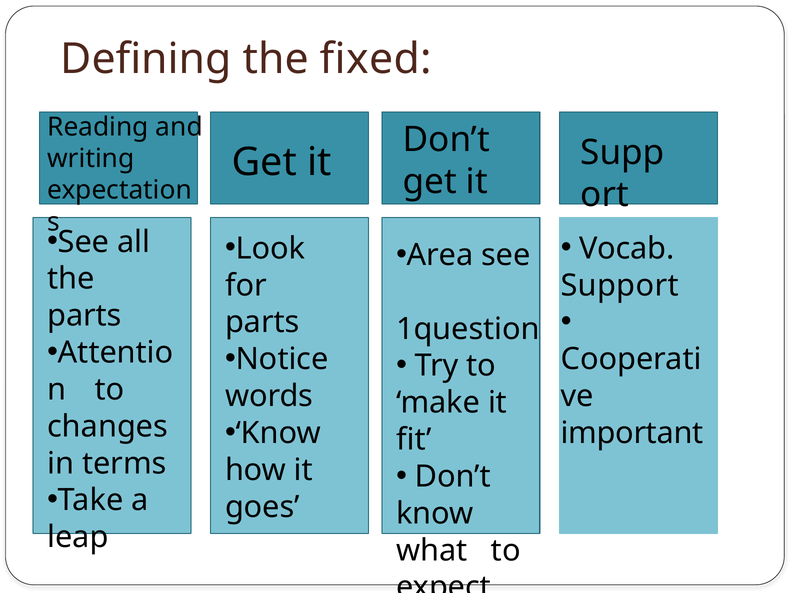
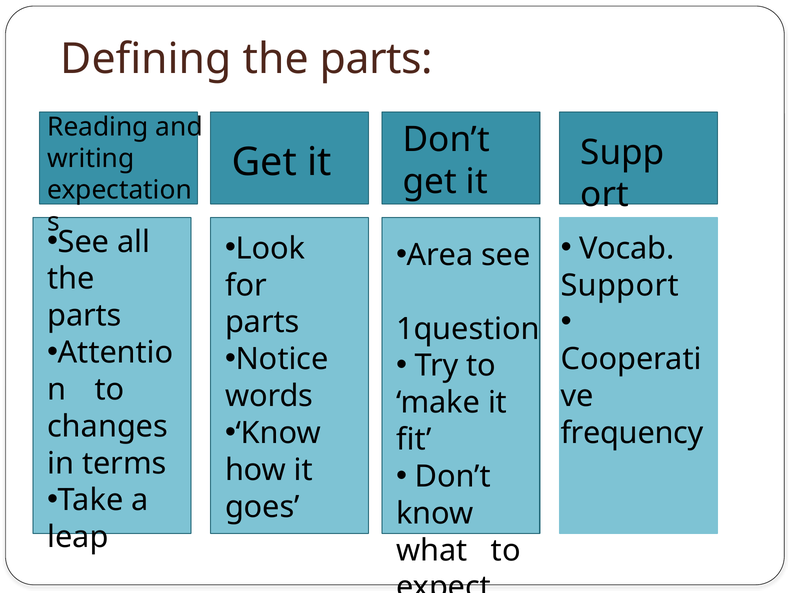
Defining the fixed: fixed -> parts
important: important -> frequency
